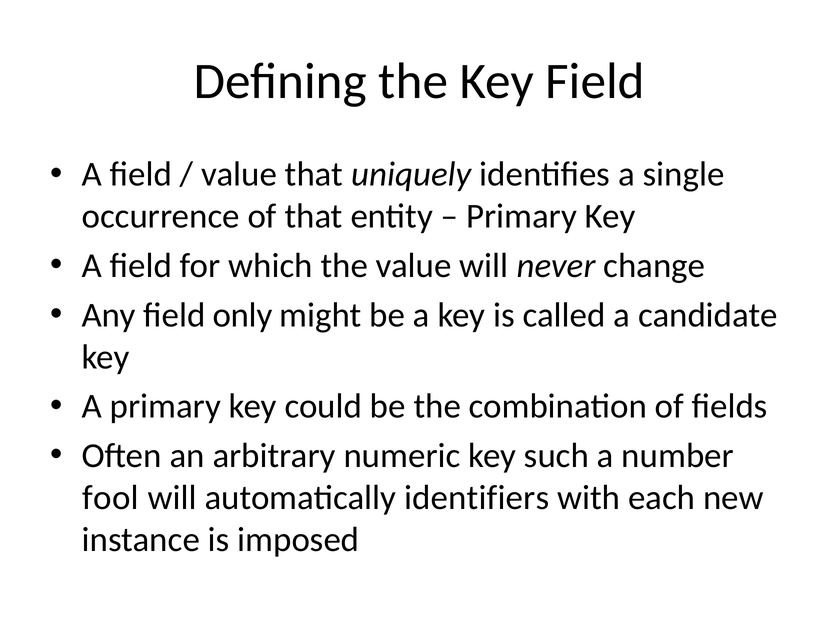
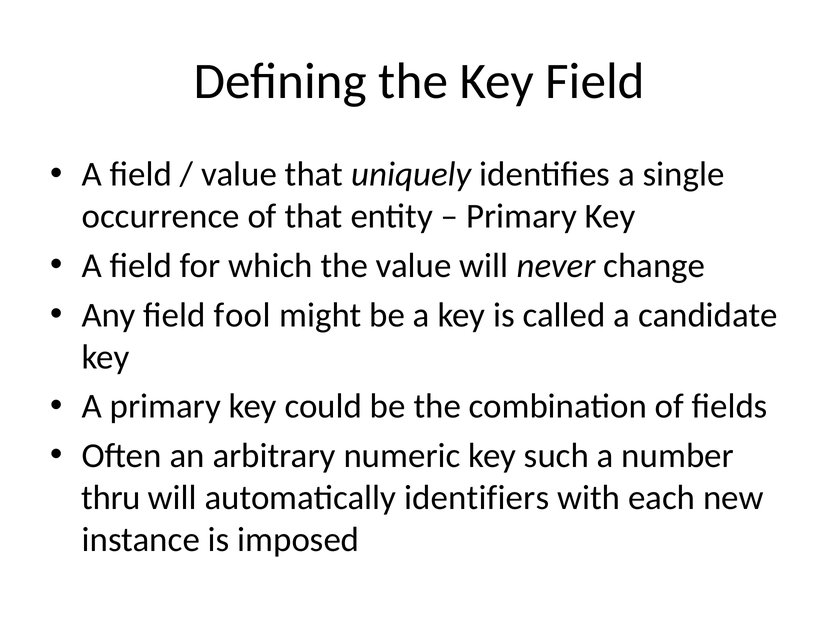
only: only -> fool
fool: fool -> thru
